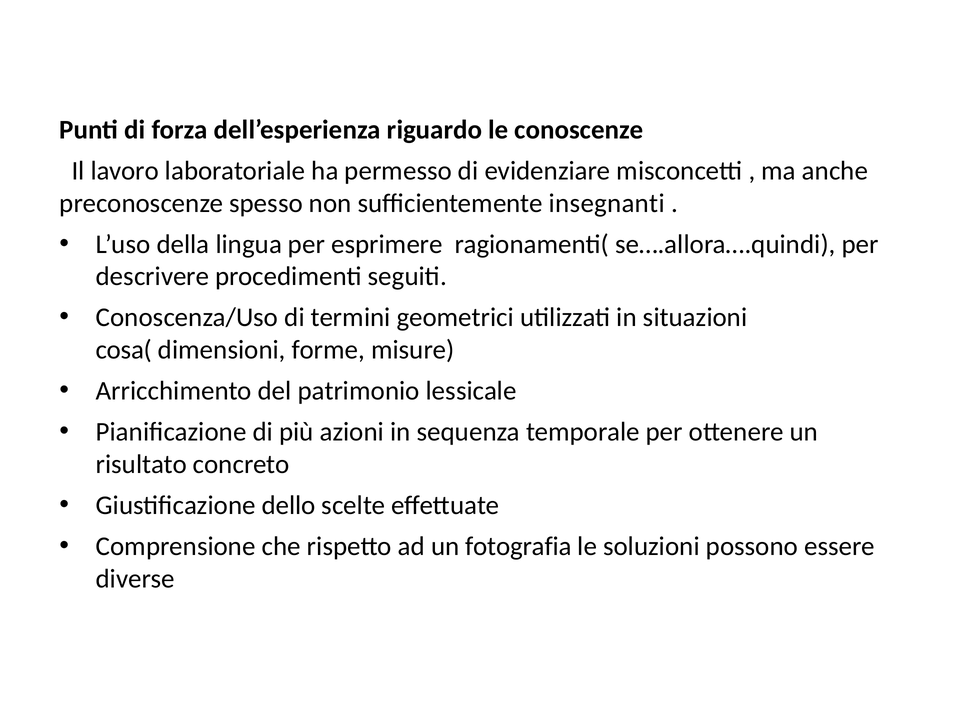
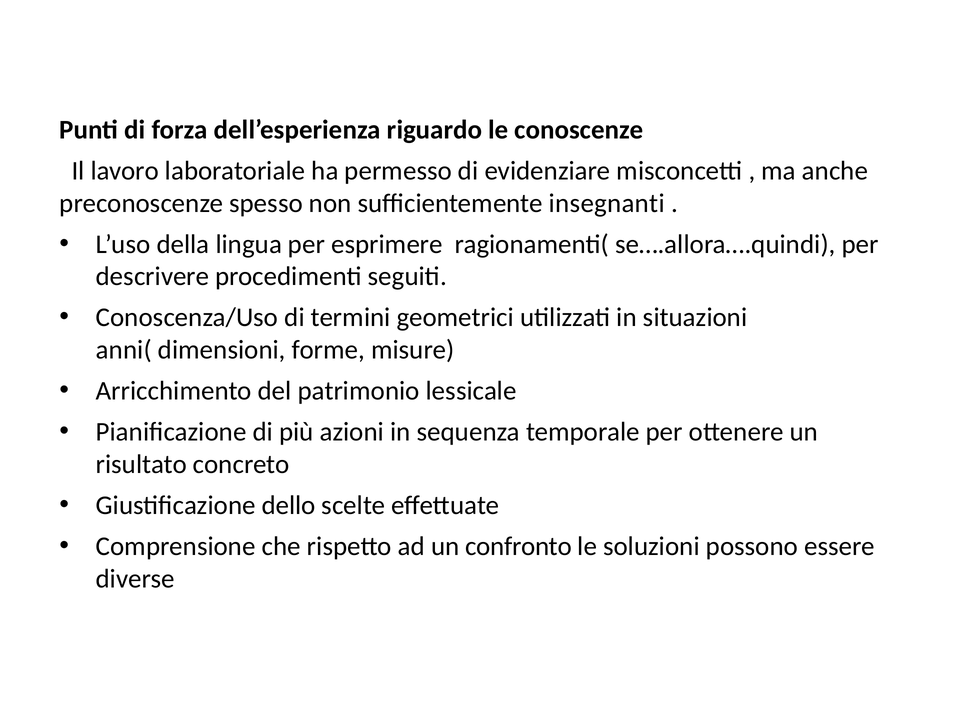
cosa(: cosa( -> anni(
fotografia: fotografia -> confronto
